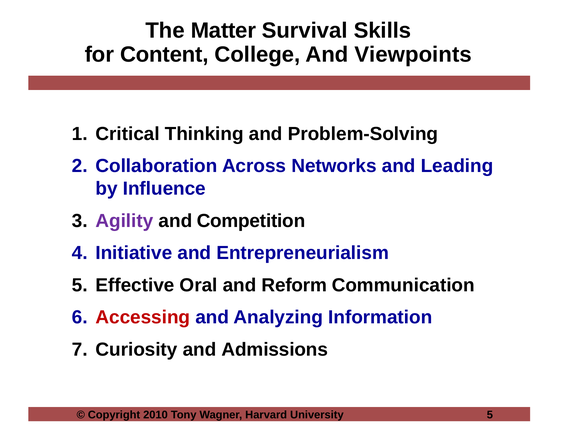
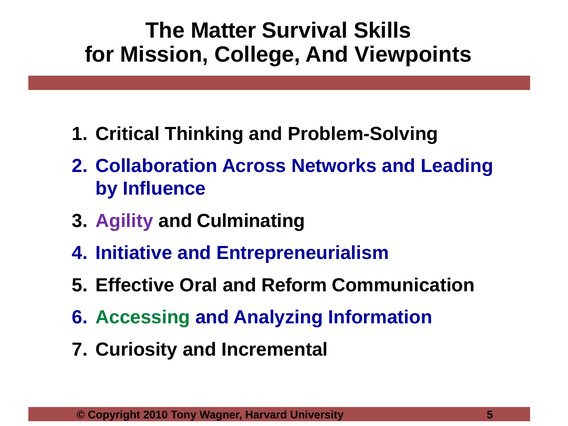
Content: Content -> Mission
Competition: Competition -> Culminating
Accessing colour: red -> green
Admissions: Admissions -> Incremental
